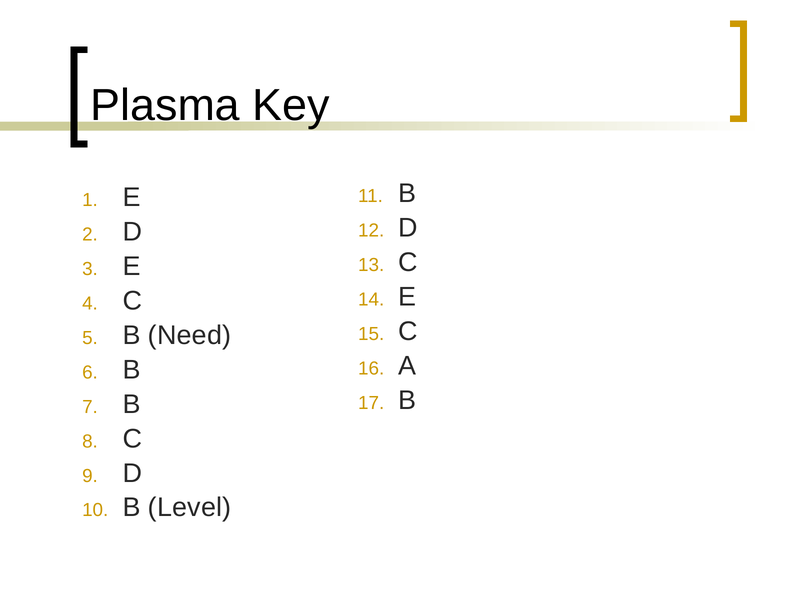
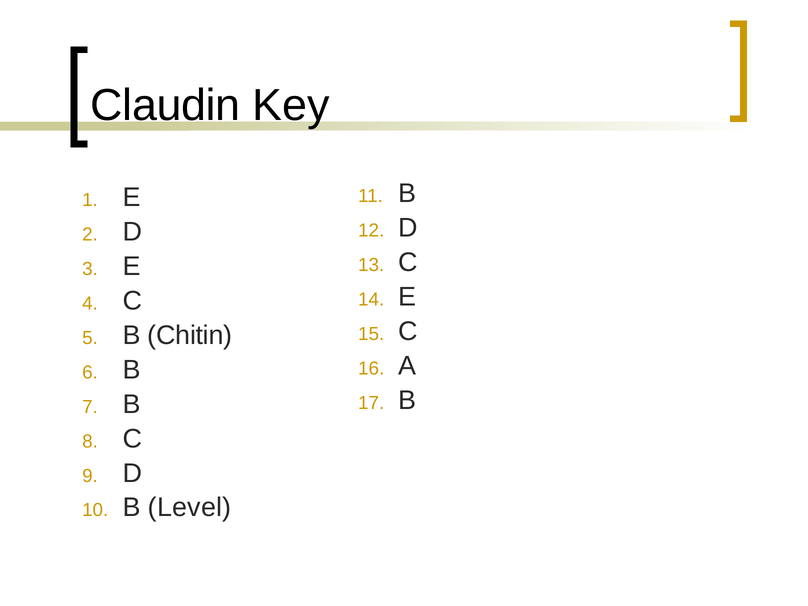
Plasma: Plasma -> Claudin
Need: Need -> Chitin
